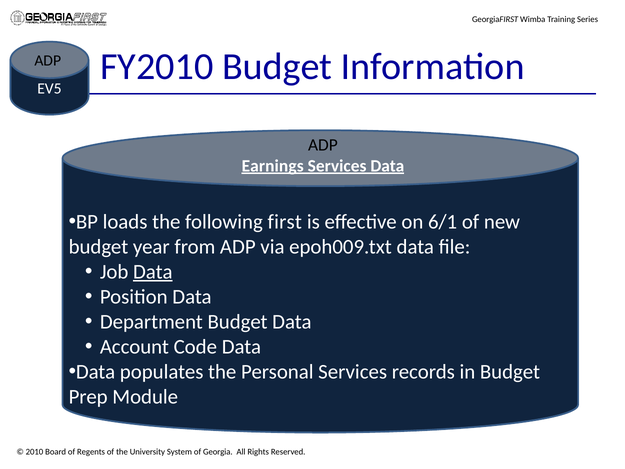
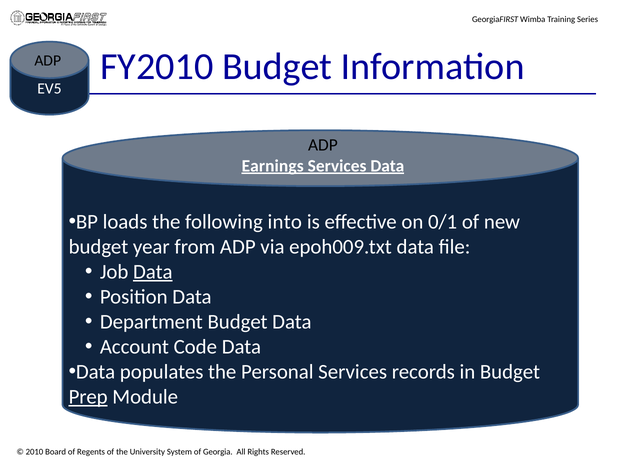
first: first -> into
6/1: 6/1 -> 0/1
Prep underline: none -> present
